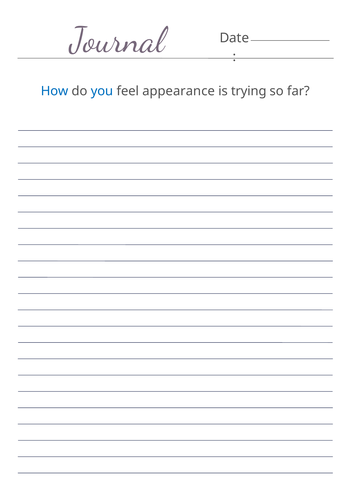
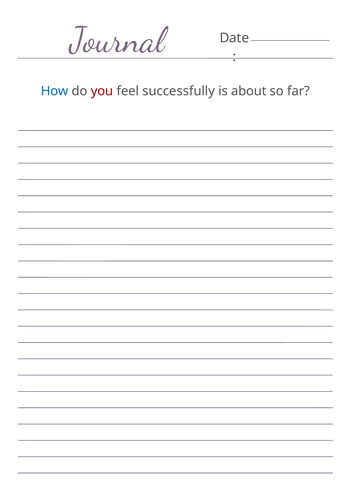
you colour: blue -> red
appearance: appearance -> successfully
trying: trying -> about
